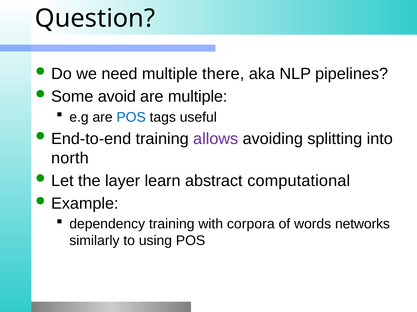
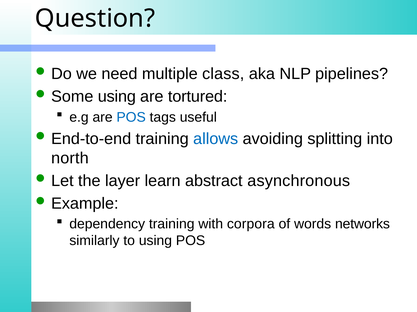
there: there -> class
avoid at (117, 97): avoid -> using
are multiple: multiple -> tortured
allows colour: purple -> blue
computational: computational -> asynchronous
